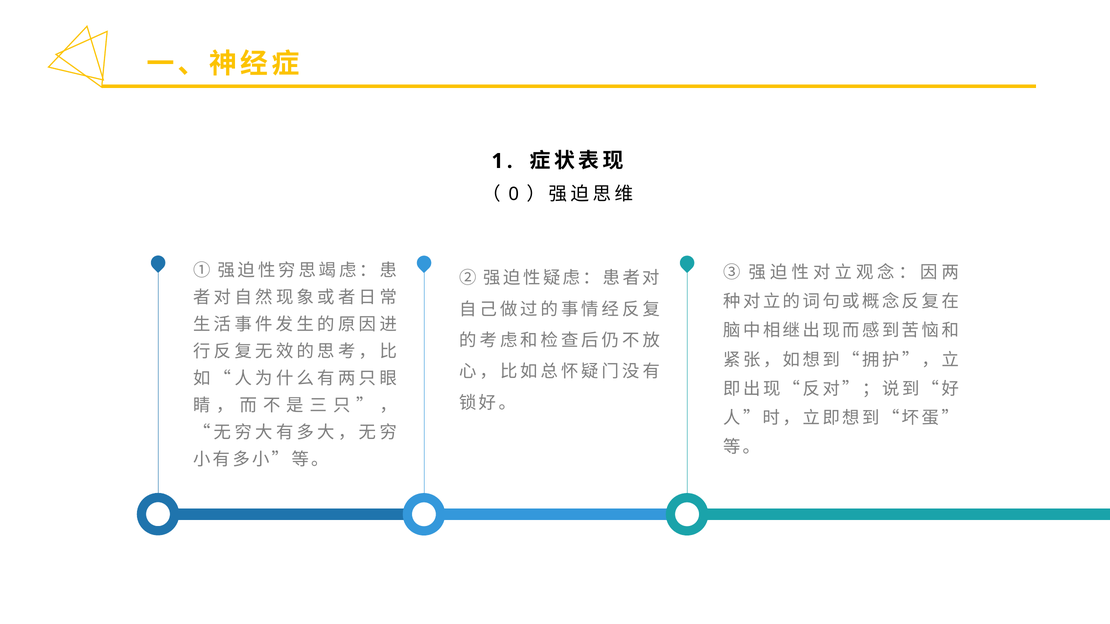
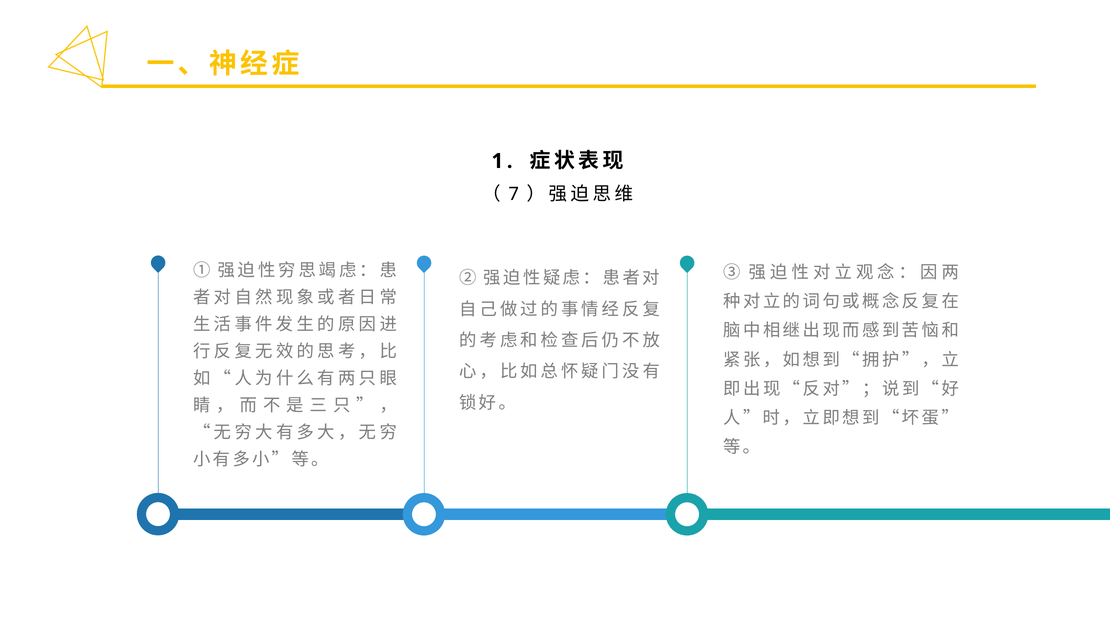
0: 0 -> 7
